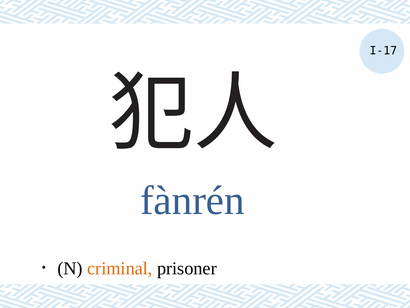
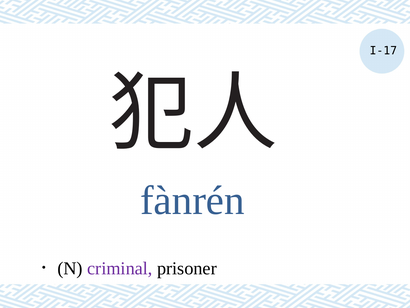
criminal colour: orange -> purple
